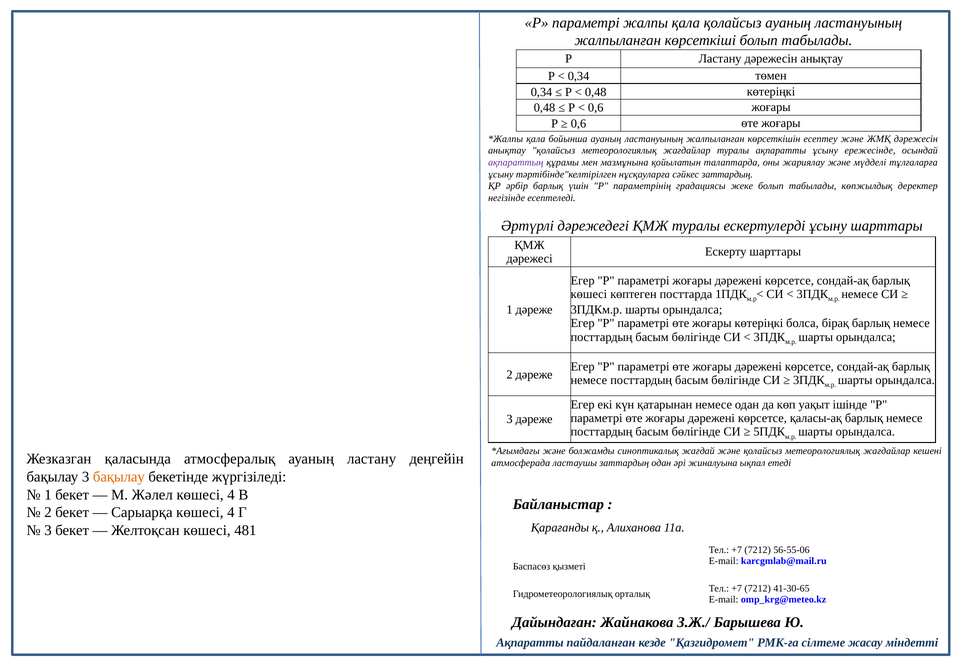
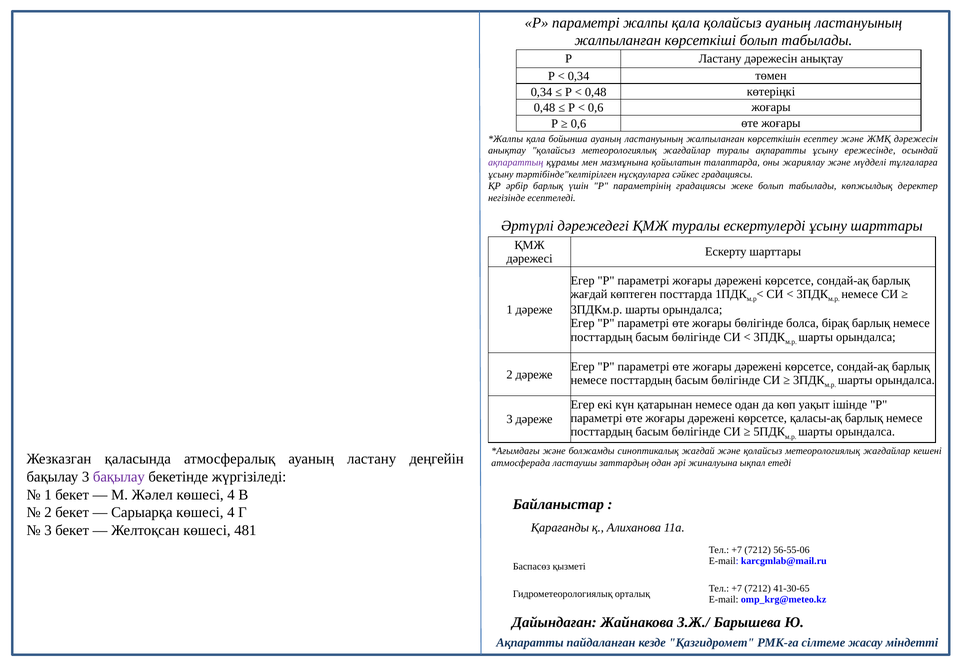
сәйкес заттардың: заттардың -> градациясы
көшесі at (589, 294): көшесі -> жағдай
жоғары көтеріңкі: көтеріңкі -> бөлігінде
бақылау at (119, 477) colour: orange -> purple
